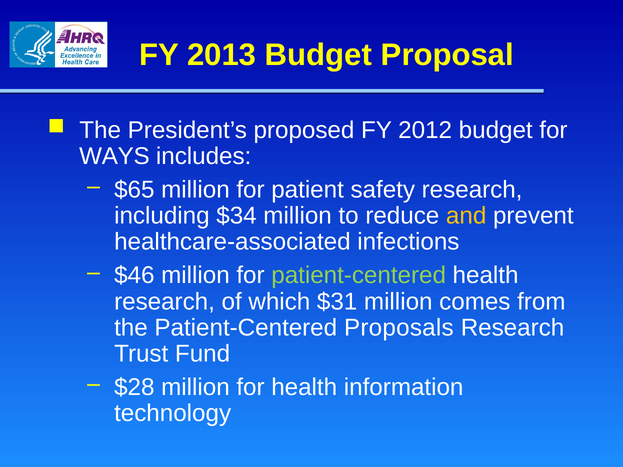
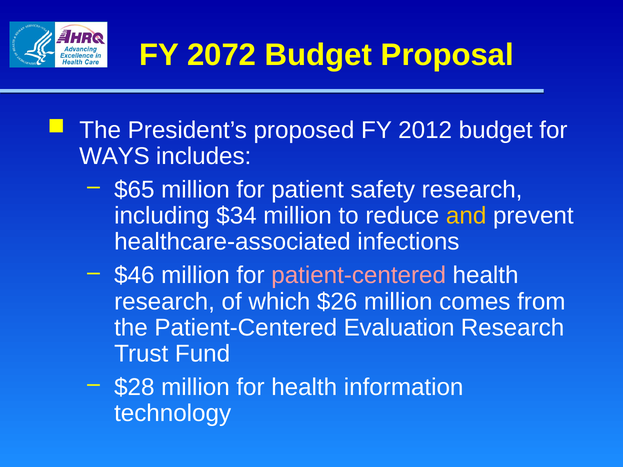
2013: 2013 -> 2072
patient-centered at (359, 276) colour: light green -> pink
$31: $31 -> $26
Proposals: Proposals -> Evaluation
